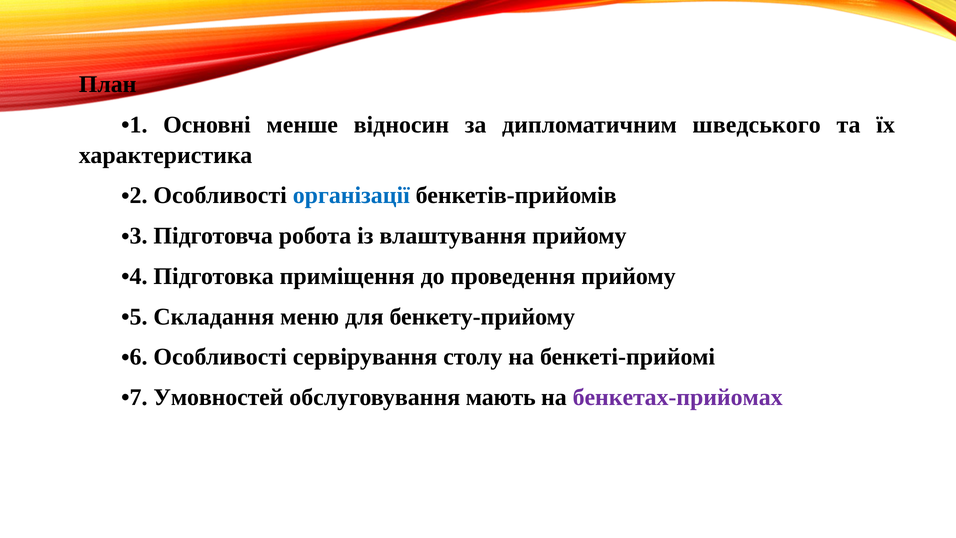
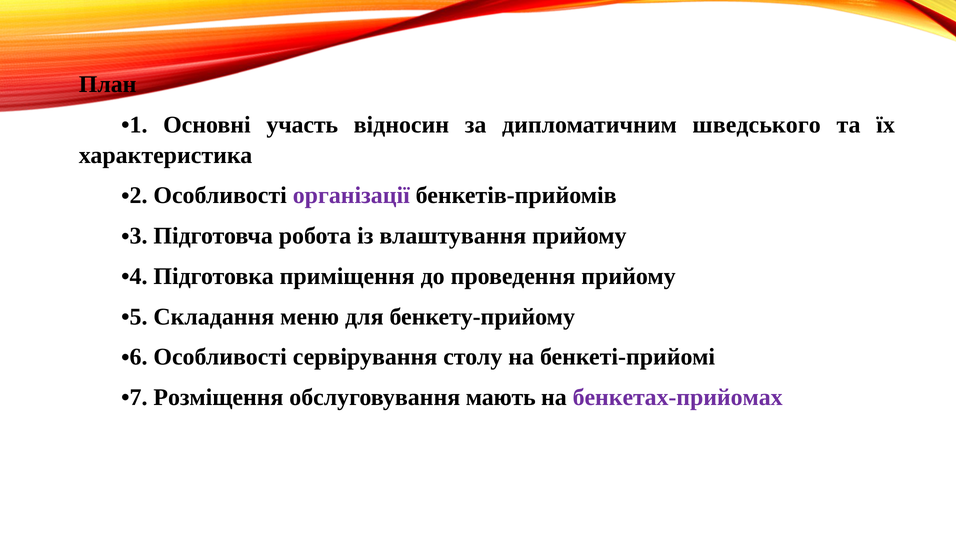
менше: менше -> участь
організації colour: blue -> purple
Умовностей: Умовностей -> Розміщення
